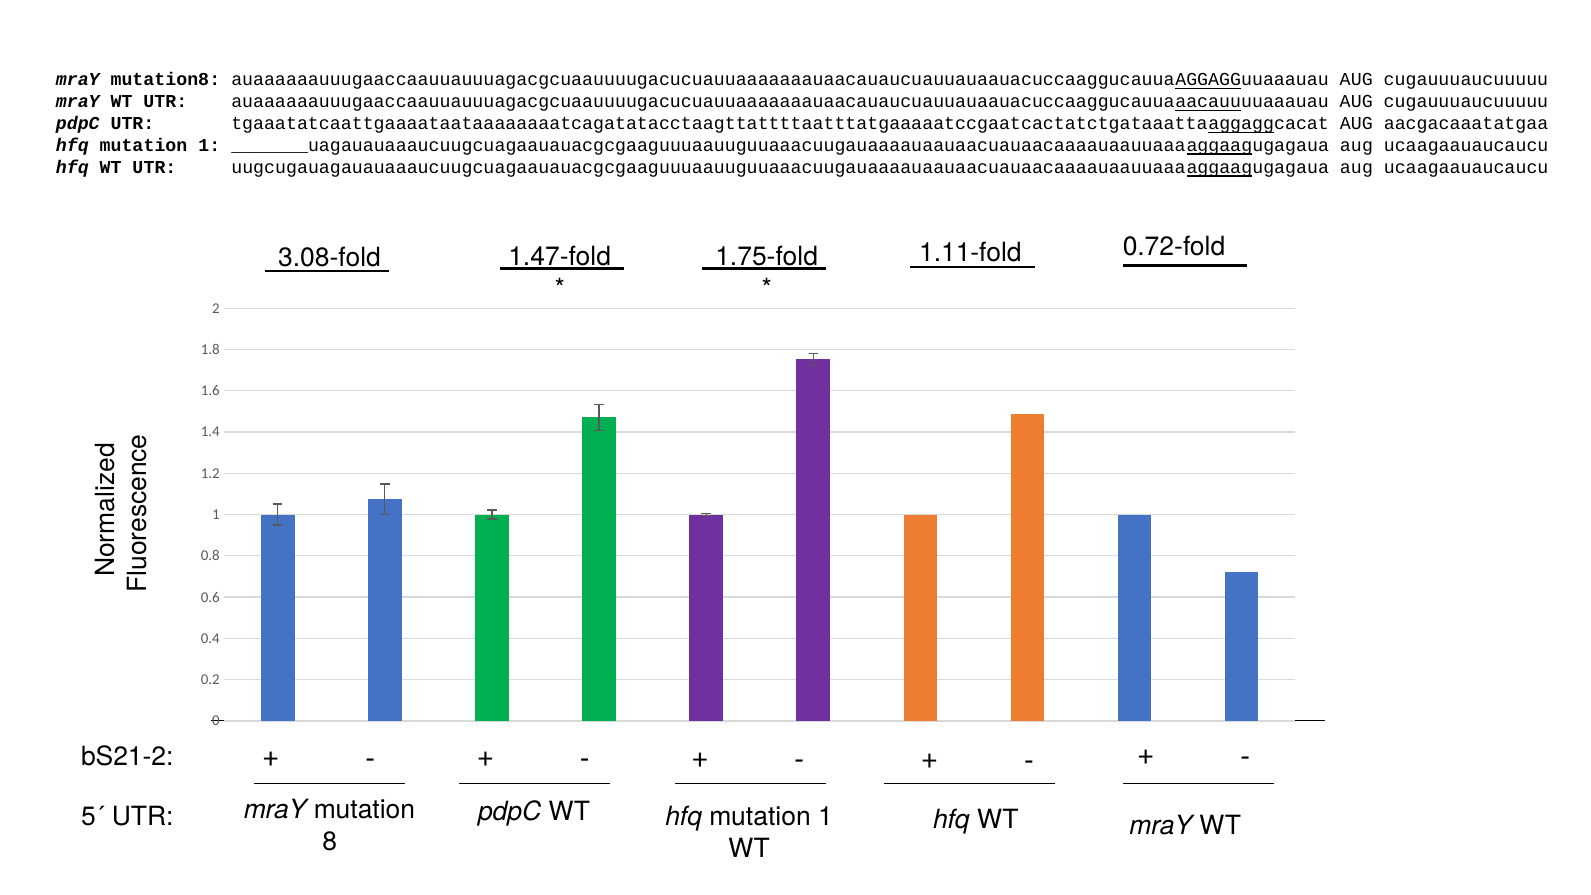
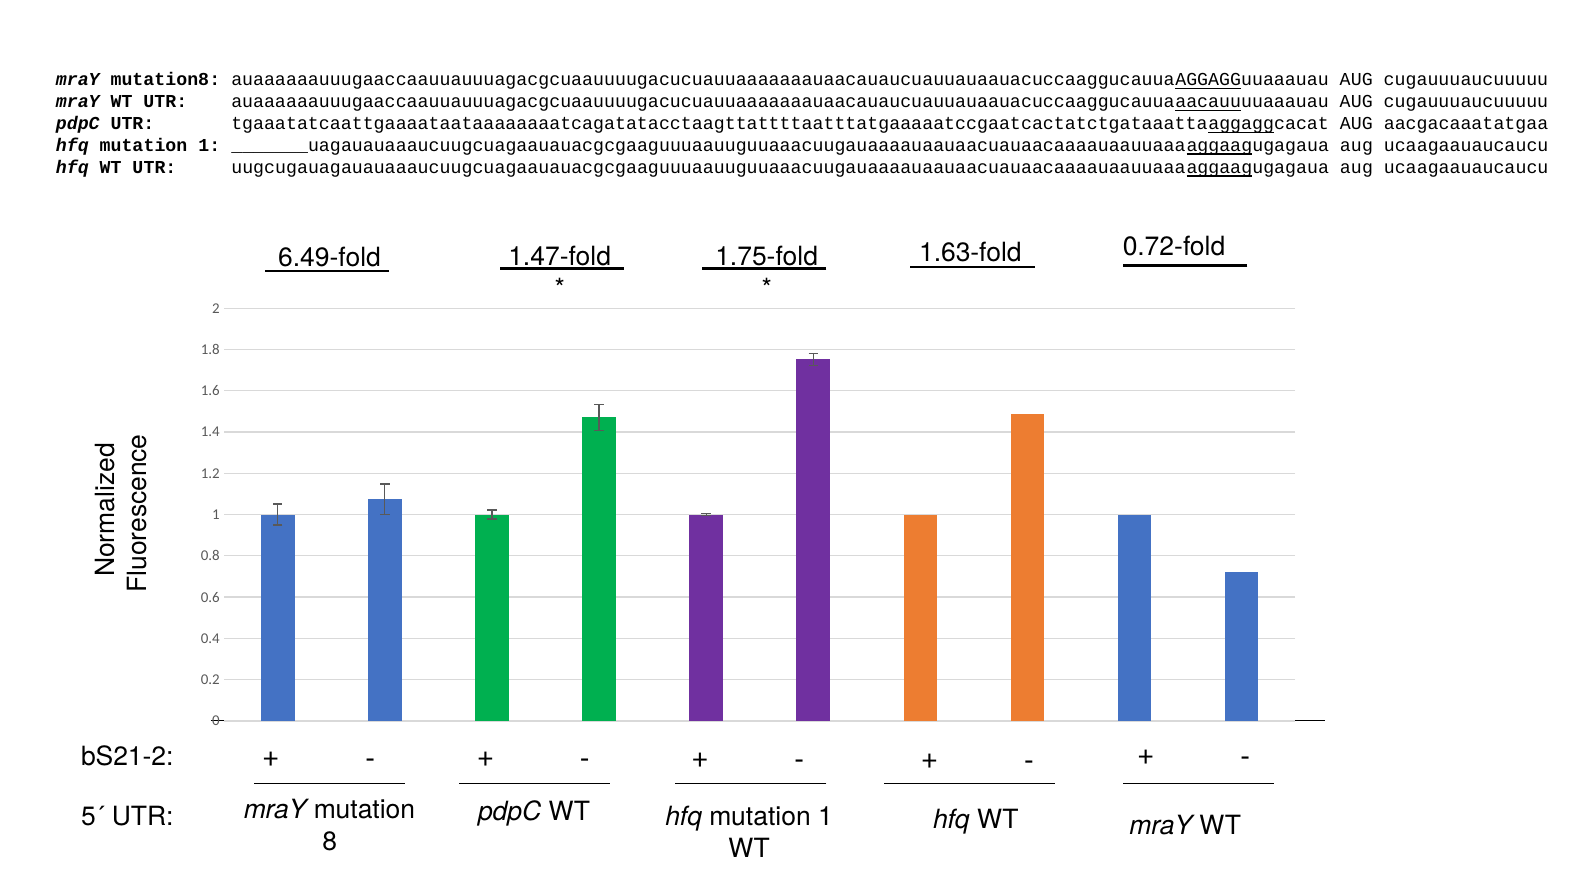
1.11-fold: 1.11-fold -> 1.63-fold
3.08-fold: 3.08-fold -> 6.49-fold
